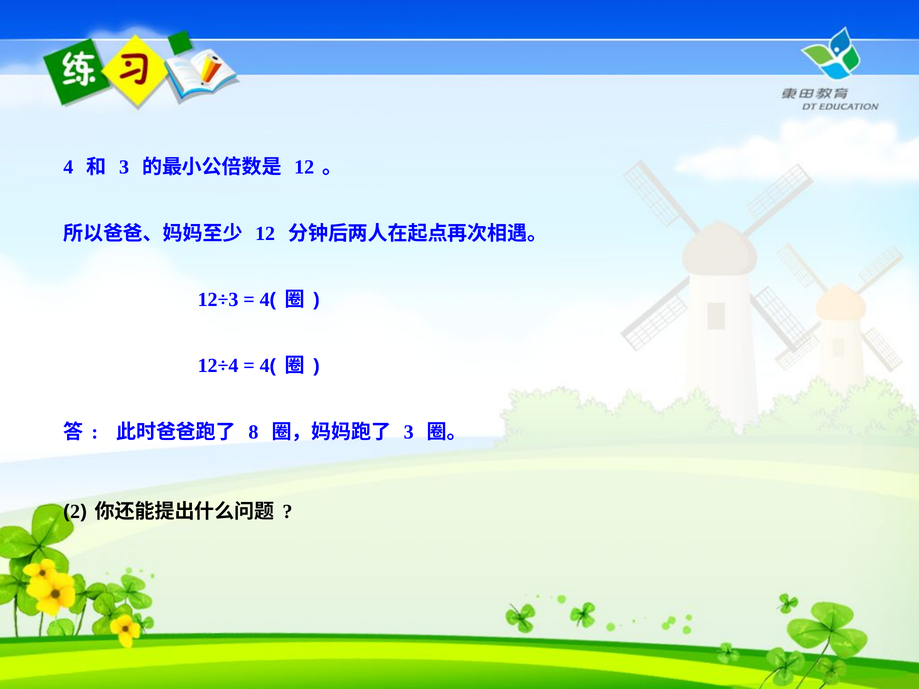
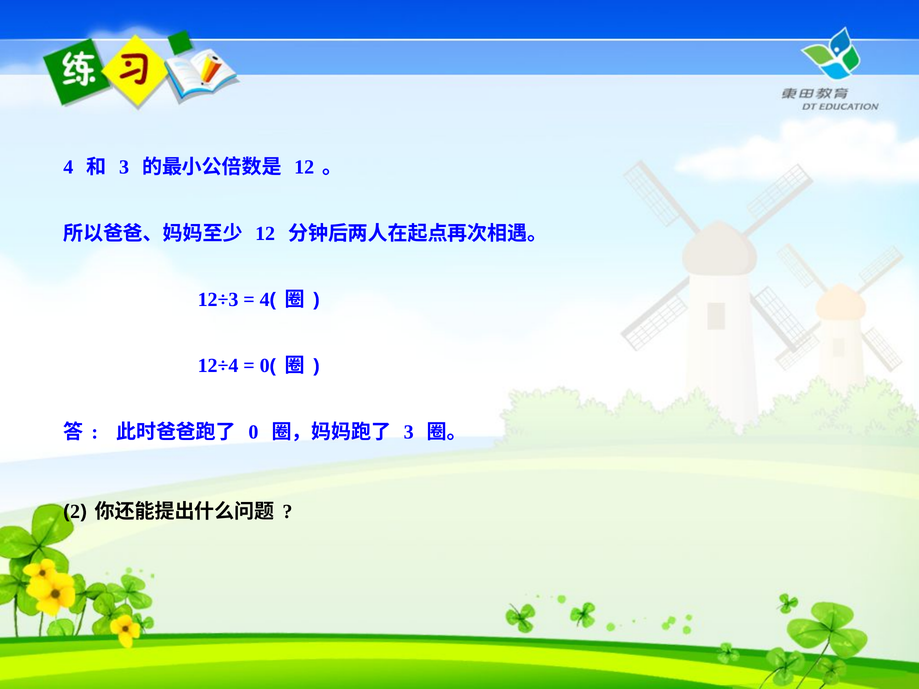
4 at (265, 366): 4 -> 0
8 at (253, 432): 8 -> 0
